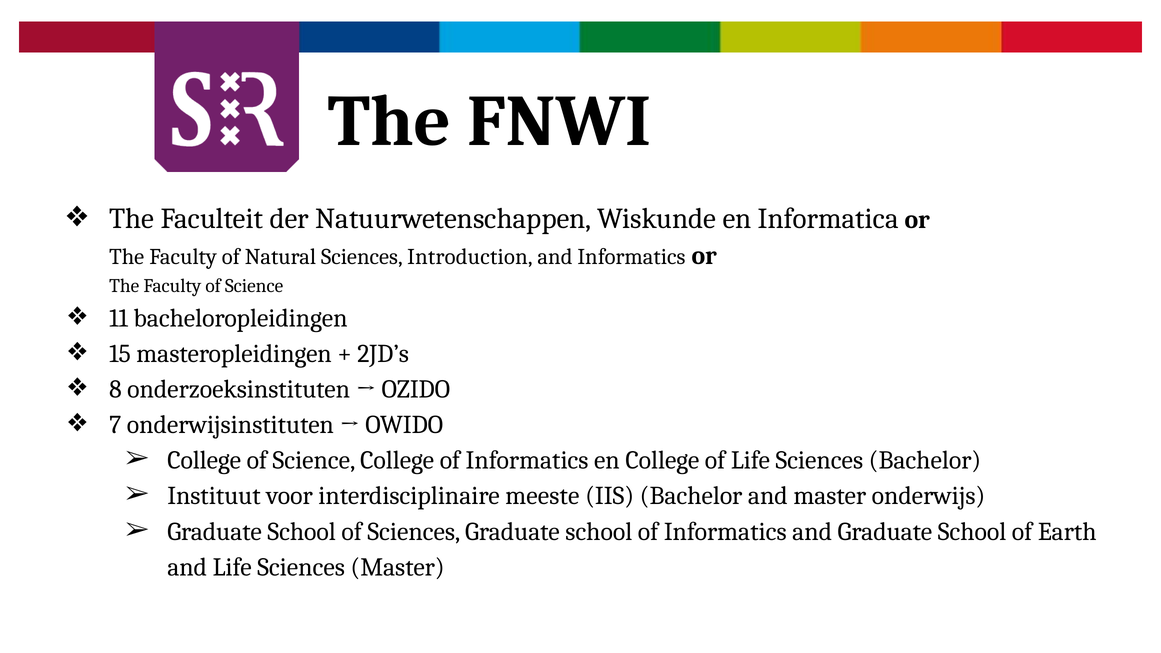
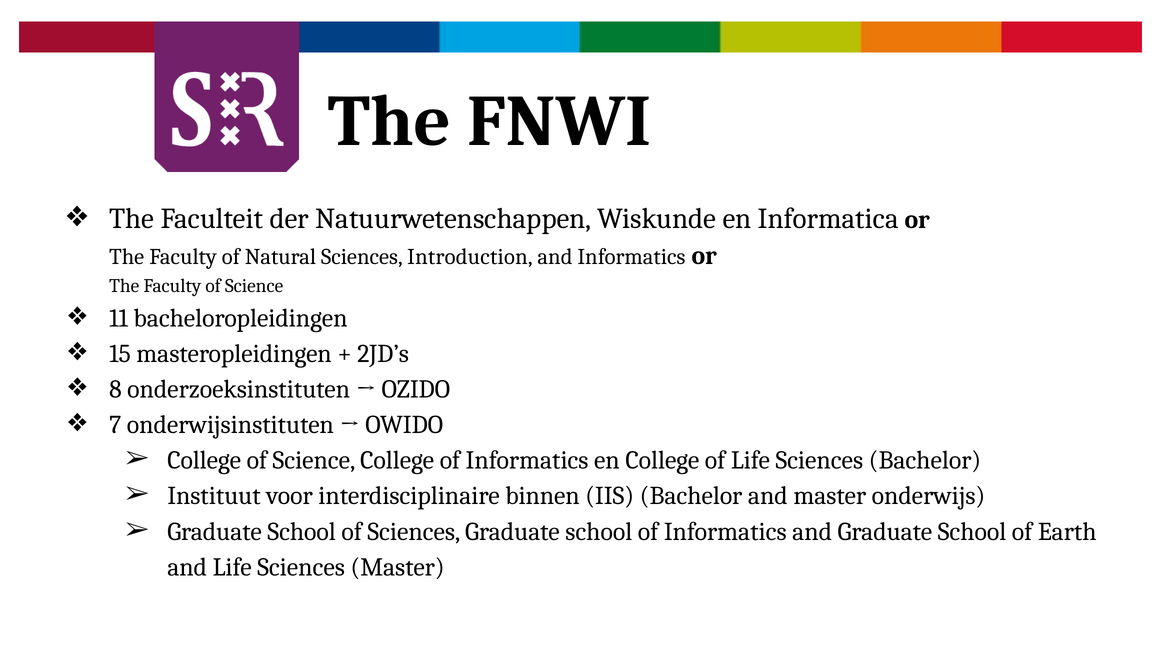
meeste: meeste -> binnen
